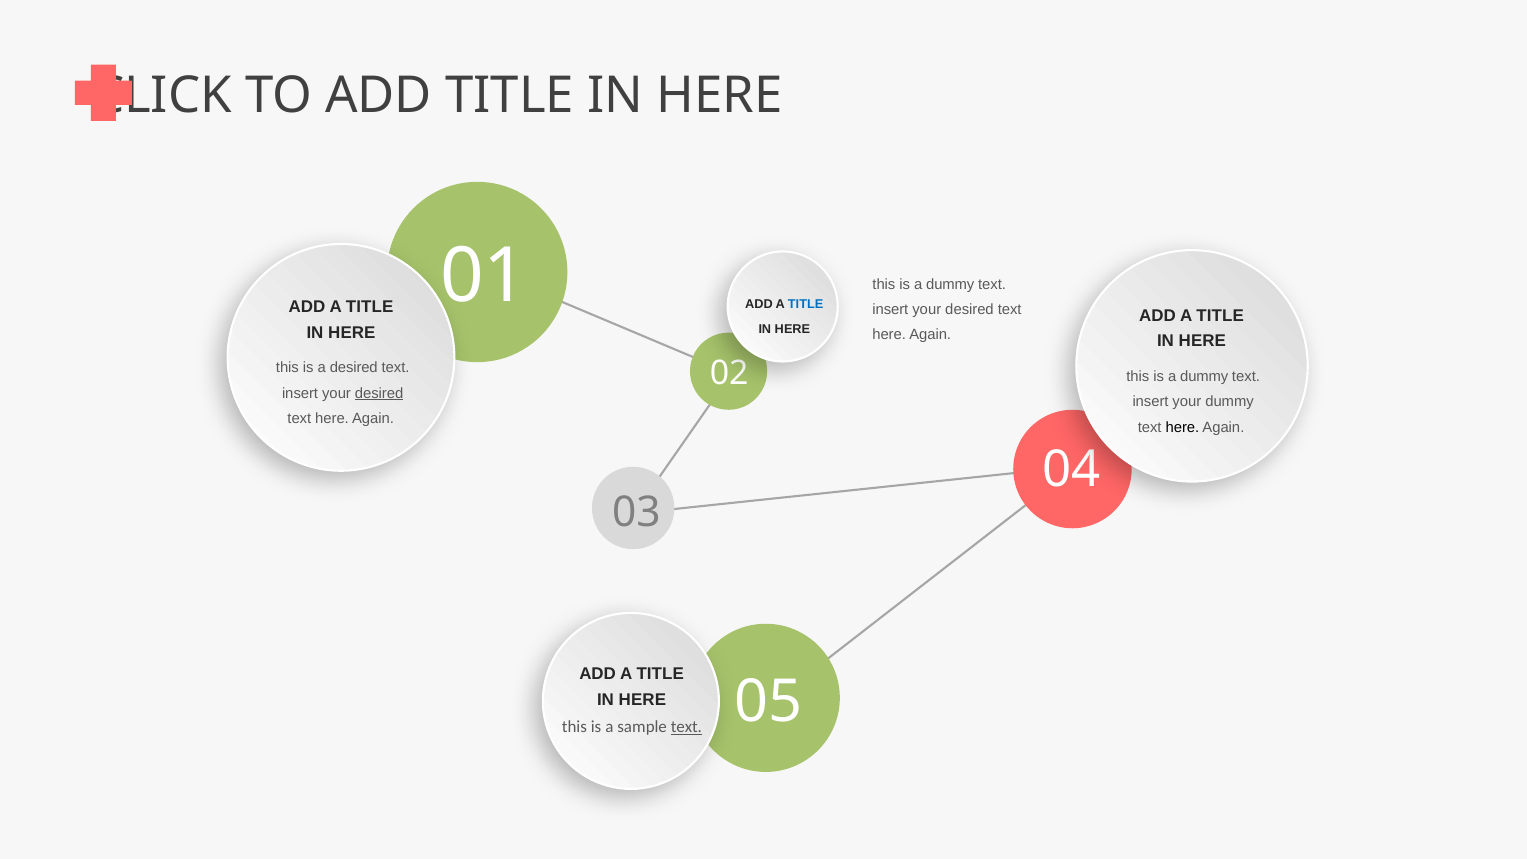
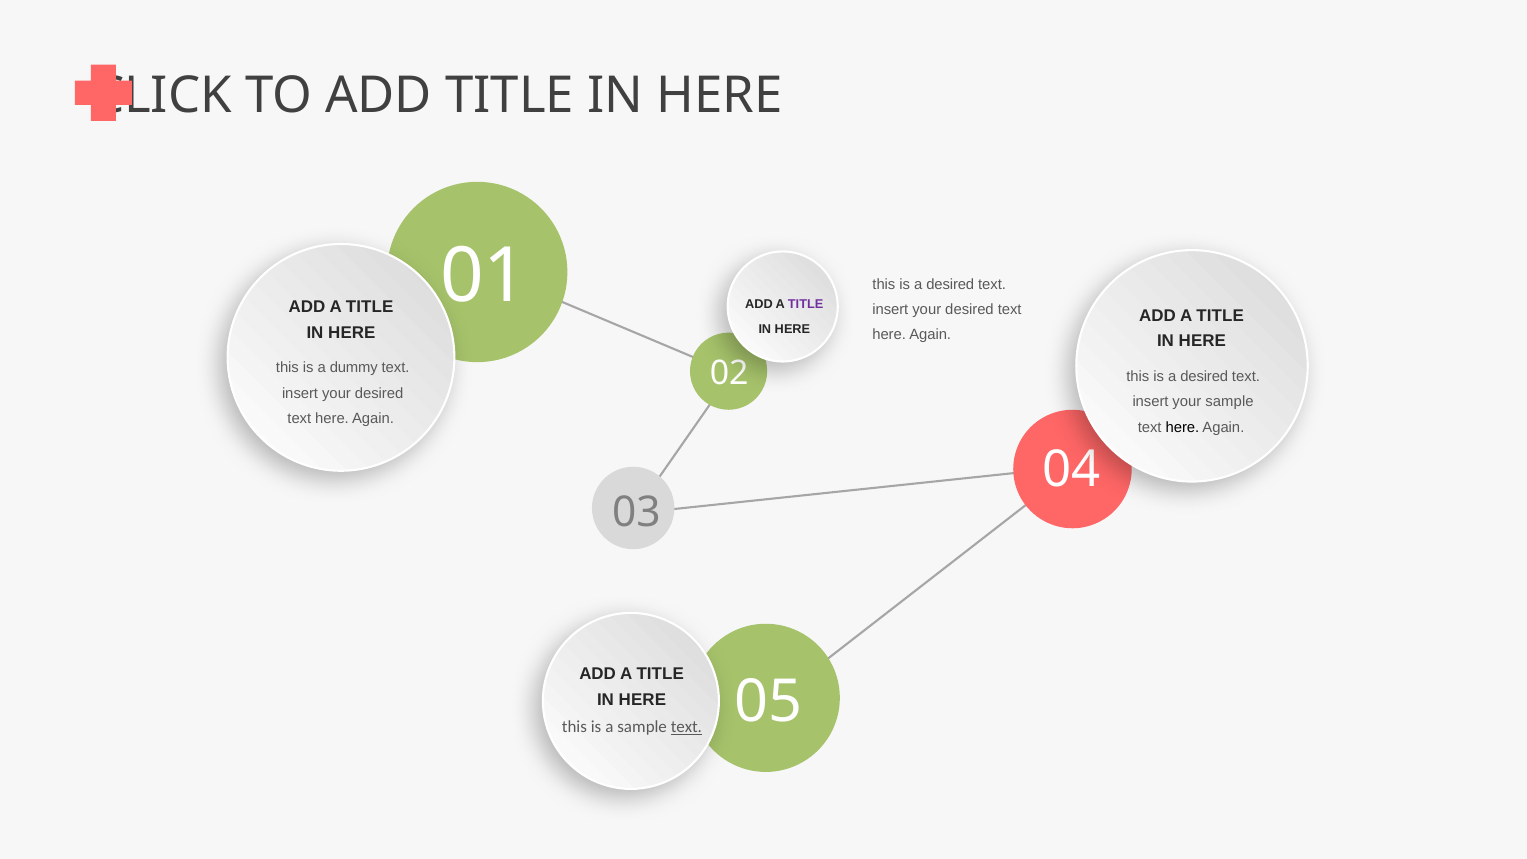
dummy at (950, 284): dummy -> desired
TITLE at (806, 304) colour: blue -> purple
a desired: desired -> dummy
dummy at (1204, 376): dummy -> desired
desired at (379, 393) underline: present -> none
your dummy: dummy -> sample
